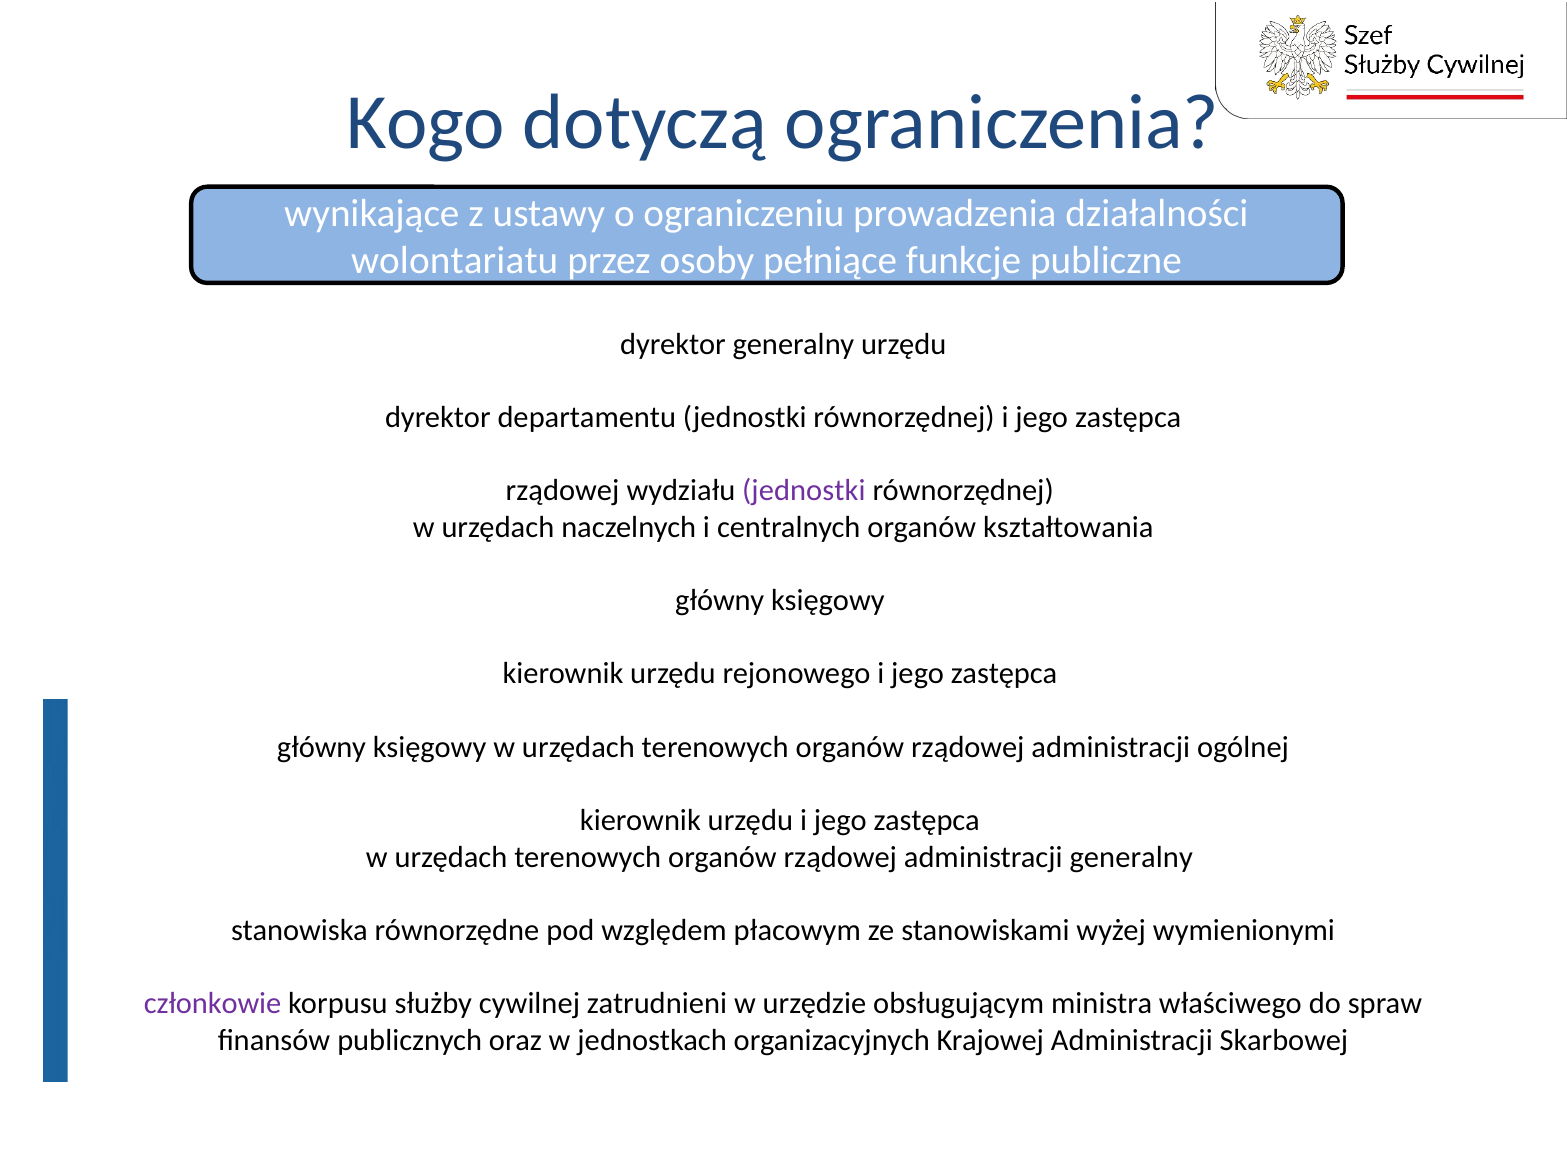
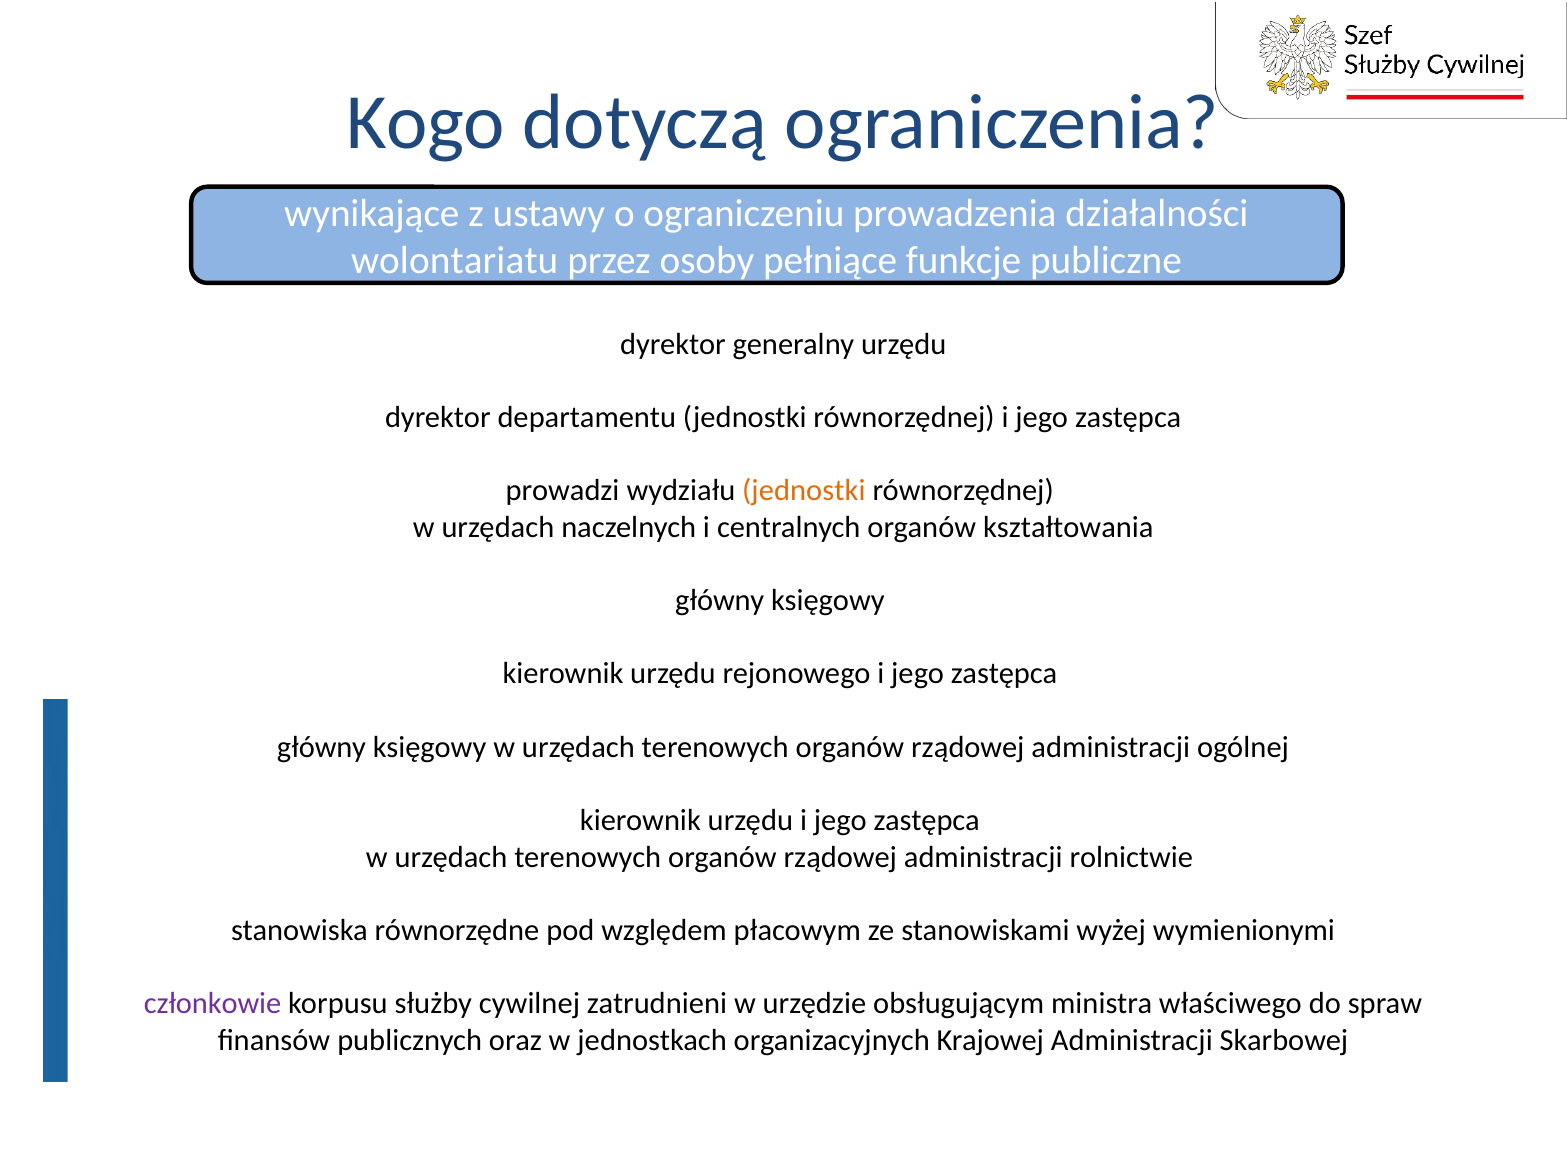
rządowej at (563, 491): rządowej -> prowadzi
jednostki at (804, 491) colour: purple -> orange
administracji generalny: generalny -> rolnictwie
